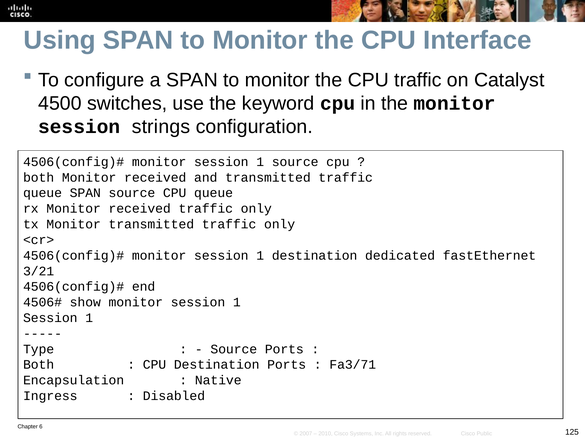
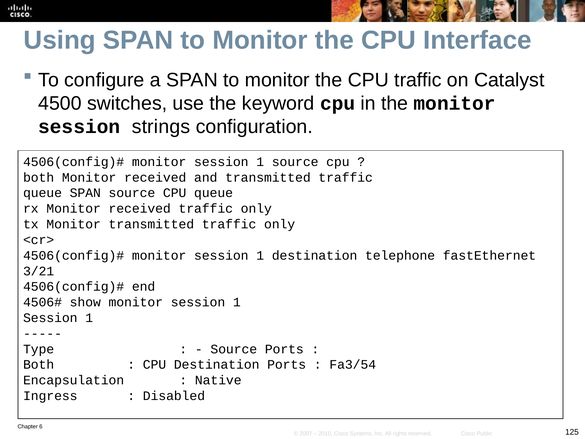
dedicated: dedicated -> telephone
Fa3/71: Fa3/71 -> Fa3/54
